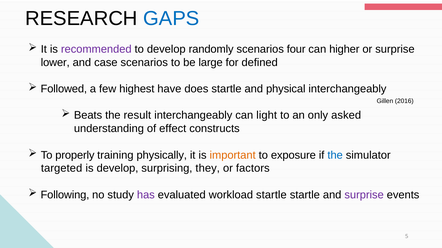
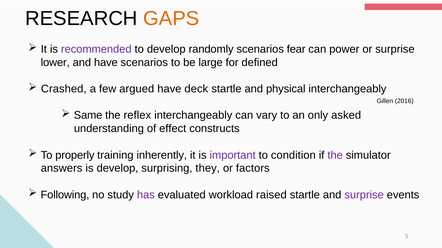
GAPS colour: blue -> orange
four: four -> fear
higher: higher -> power
and case: case -> have
Followed: Followed -> Crashed
highest: highest -> argued
does: does -> deck
Beats: Beats -> Same
result: result -> reflex
light: light -> vary
physically: physically -> inherently
important colour: orange -> purple
exposure: exposure -> condition
the at (335, 155) colour: blue -> purple
targeted: targeted -> answers
workload startle: startle -> raised
